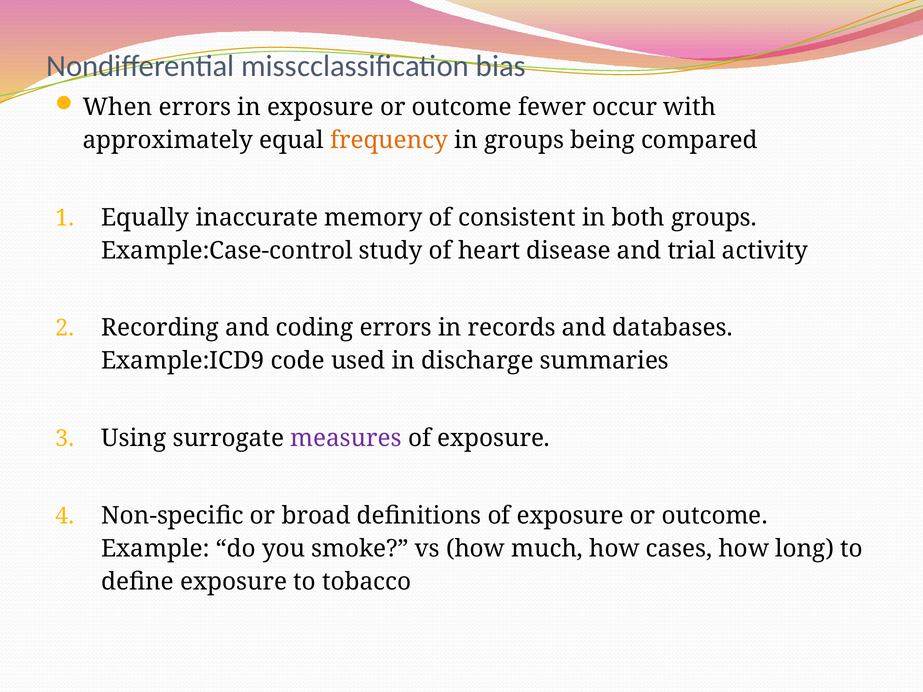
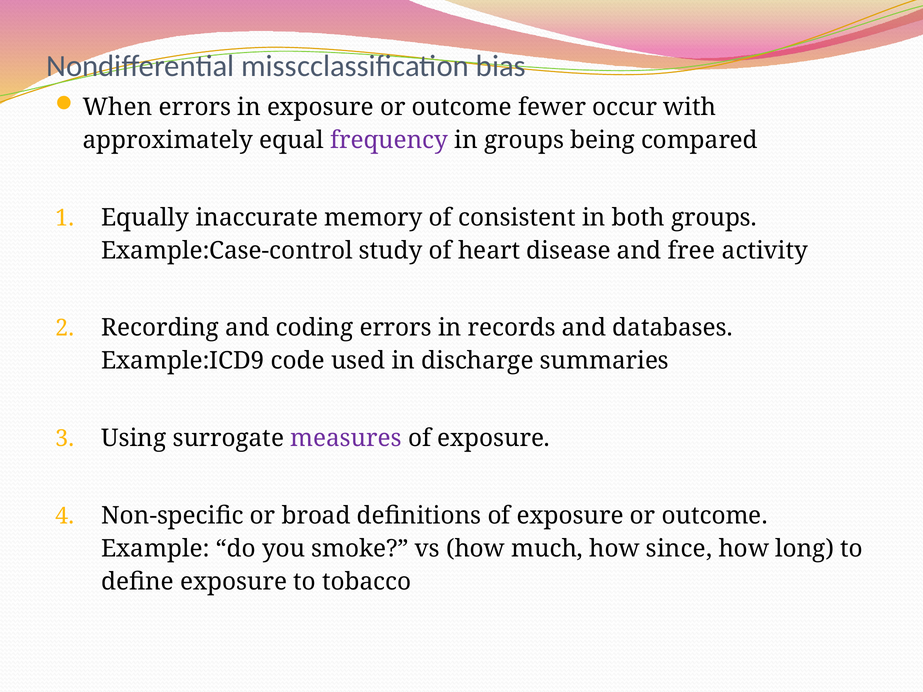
frequency colour: orange -> purple
trial: trial -> free
cases: cases -> since
